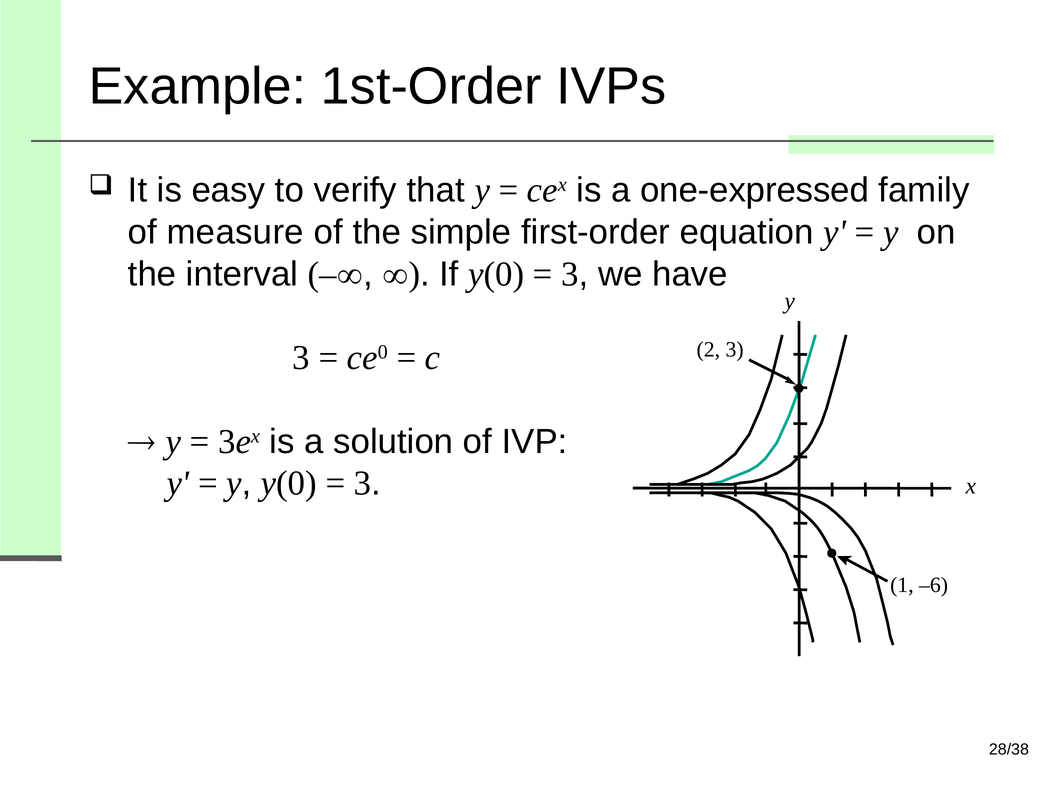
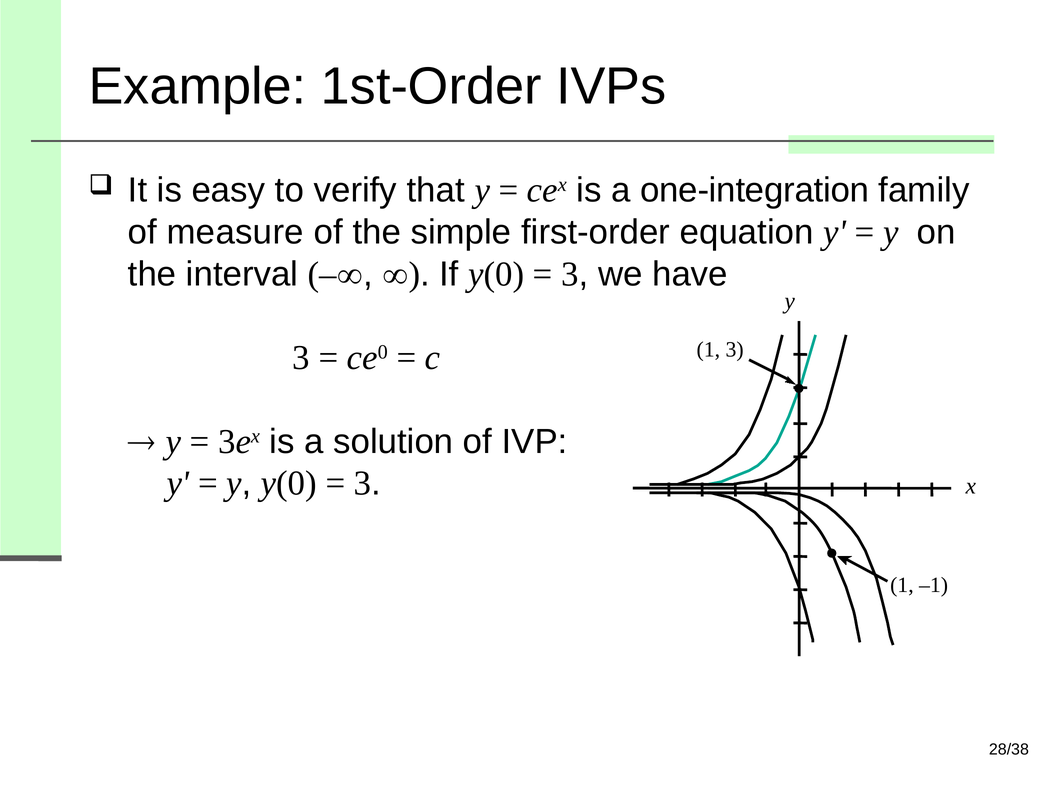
one-expressed: one-expressed -> one-integration
2 at (708, 349): 2 -> 1
–6: –6 -> –1
